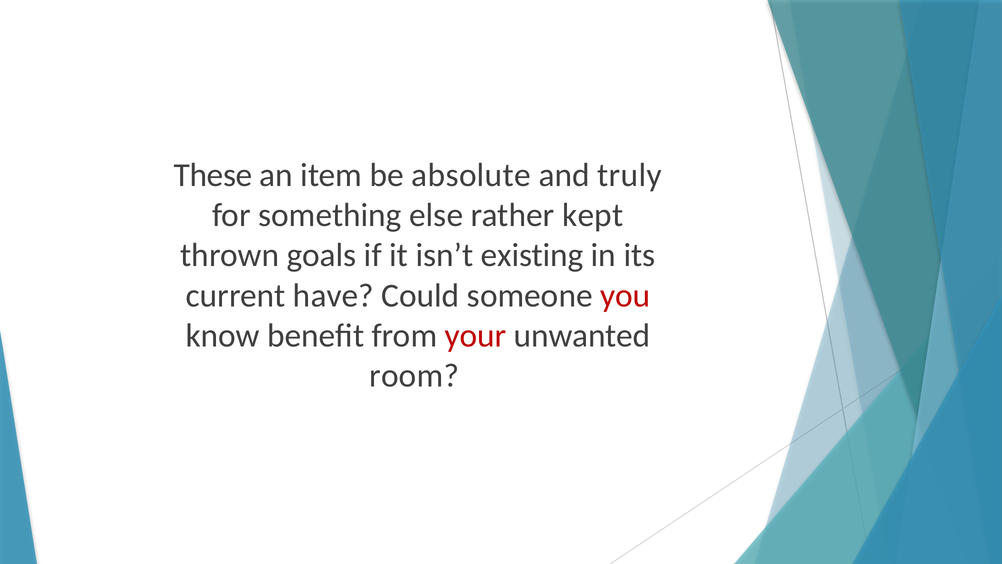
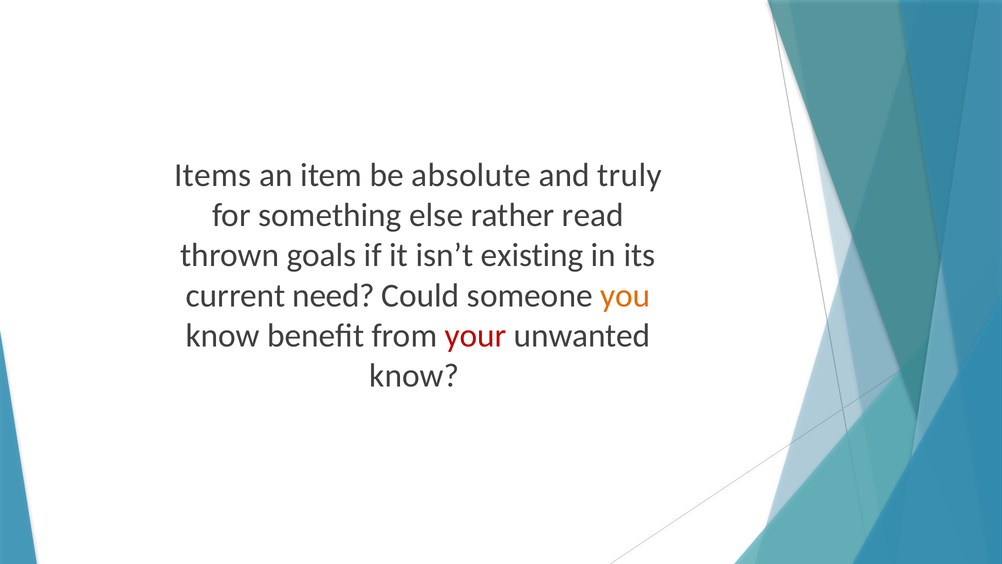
These: These -> Items
kept: kept -> read
have: have -> need
you colour: red -> orange
room at (414, 375): room -> know
